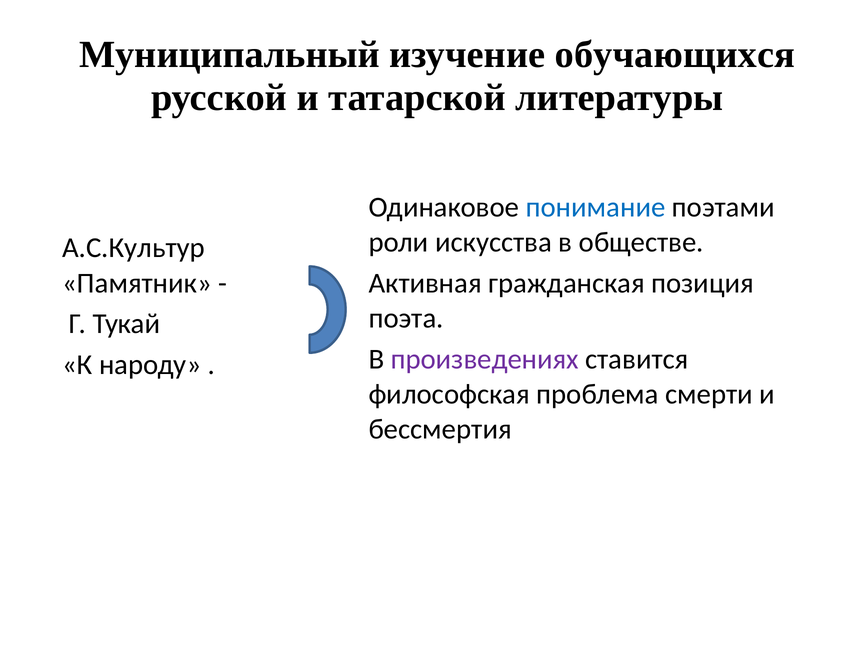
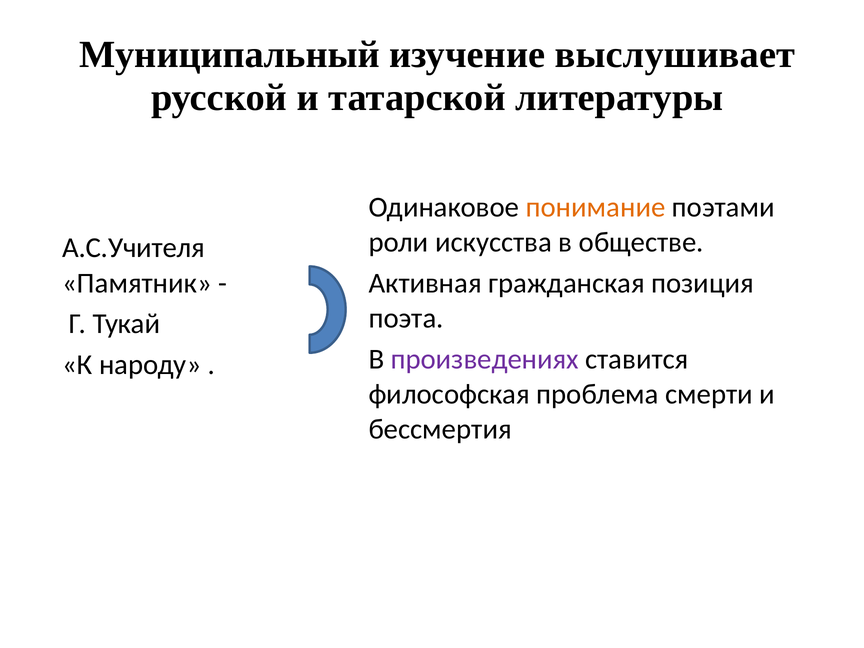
обучающихся: обучающихся -> выслушивает
понимание colour: blue -> orange
А.С.Культур: А.С.Культур -> А.С.Учителя
